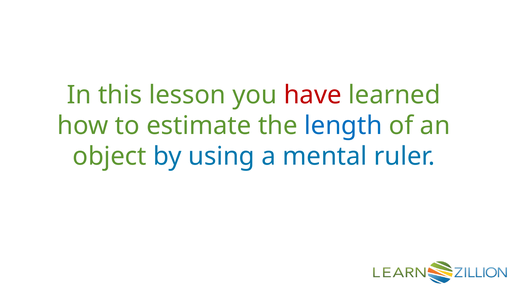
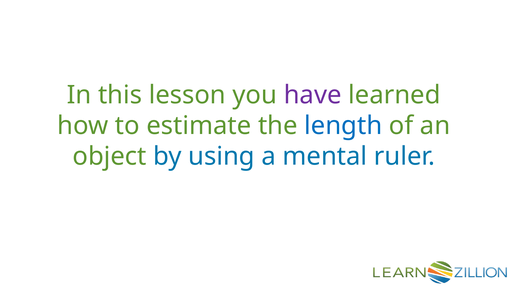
have colour: red -> purple
